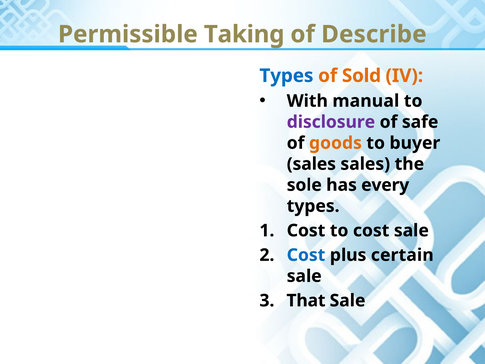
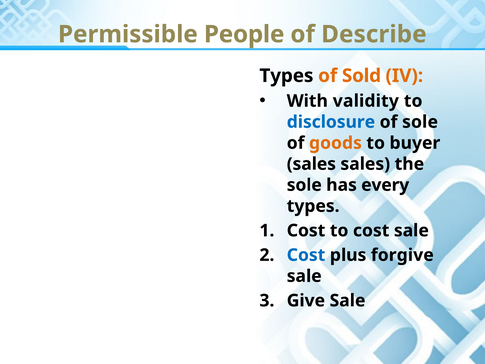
Taking: Taking -> People
Types at (286, 76) colour: blue -> black
manual: manual -> validity
disclosure colour: purple -> blue
of safe: safe -> sole
certain: certain -> forgive
That: That -> Give
